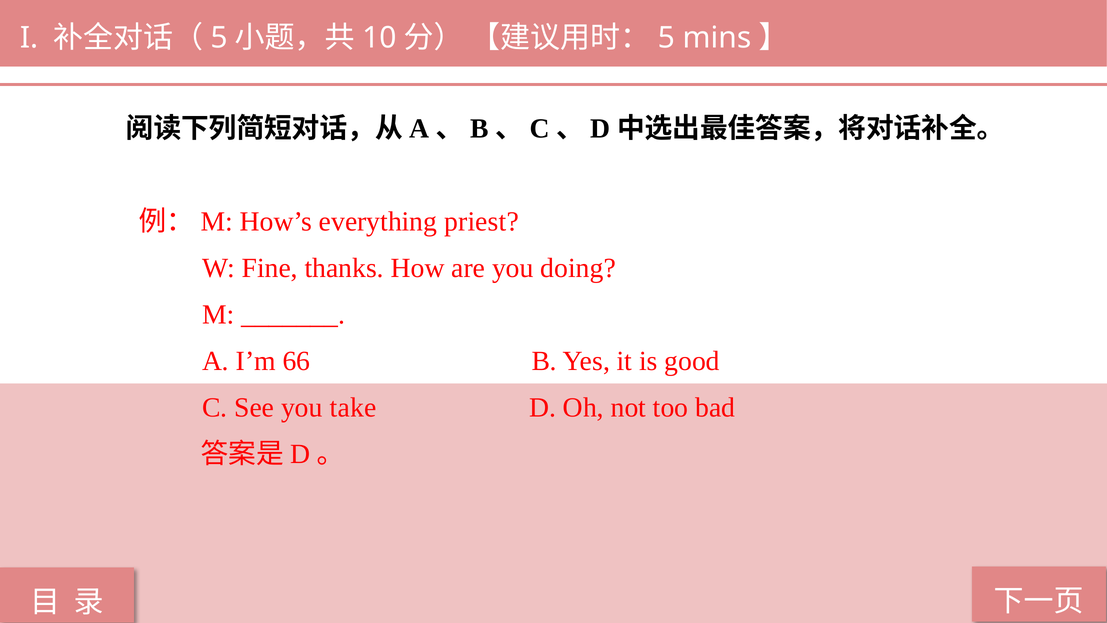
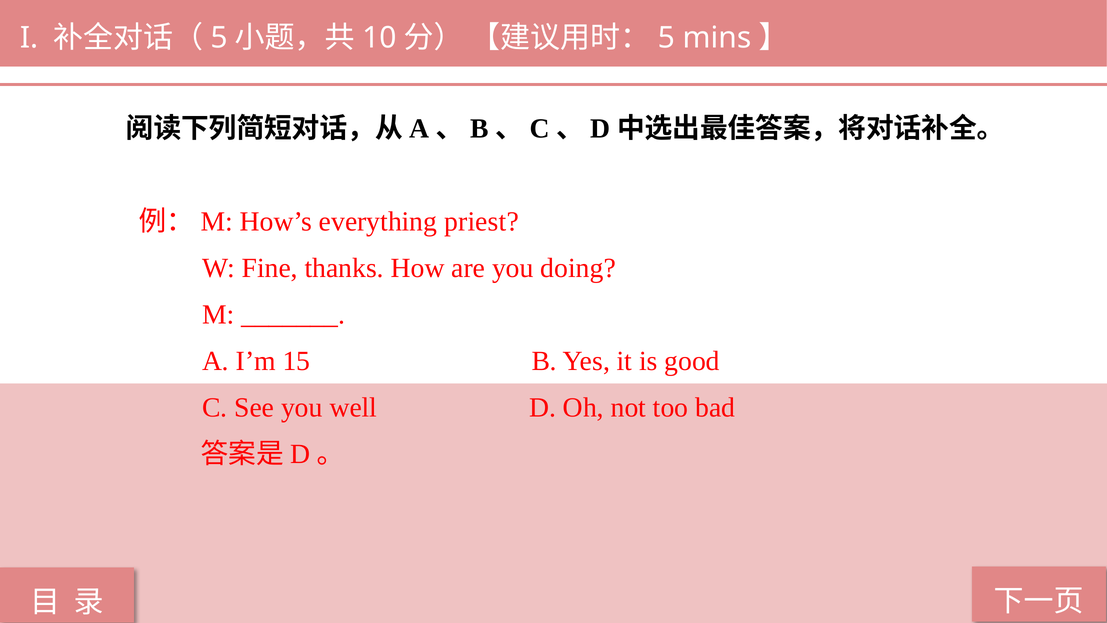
66: 66 -> 15
take: take -> well
